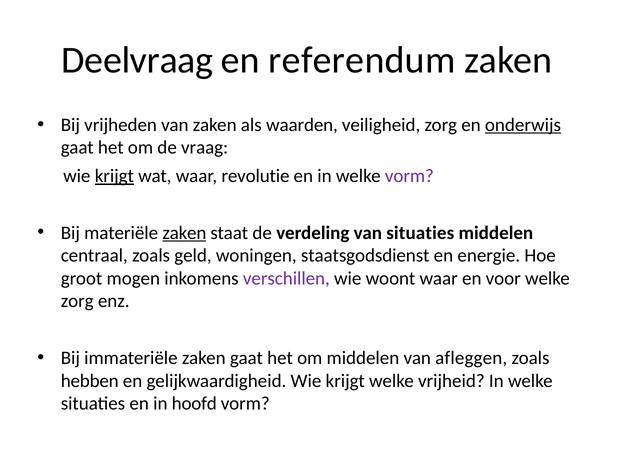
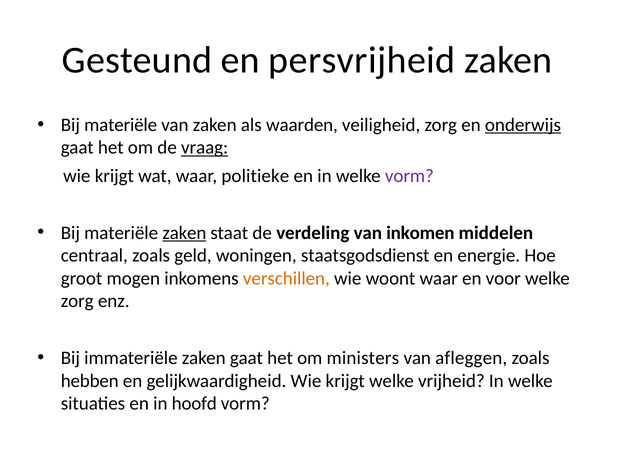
Deelvraag: Deelvraag -> Gesteund
referendum: referendum -> persvrijheid
vrijheden at (121, 125): vrijheden -> materiële
vraag underline: none -> present
krijgt at (114, 176) underline: present -> none
revolutie: revolutie -> politieke
van situaties: situaties -> inkomen
verschillen colour: purple -> orange
om middelen: middelen -> ministers
